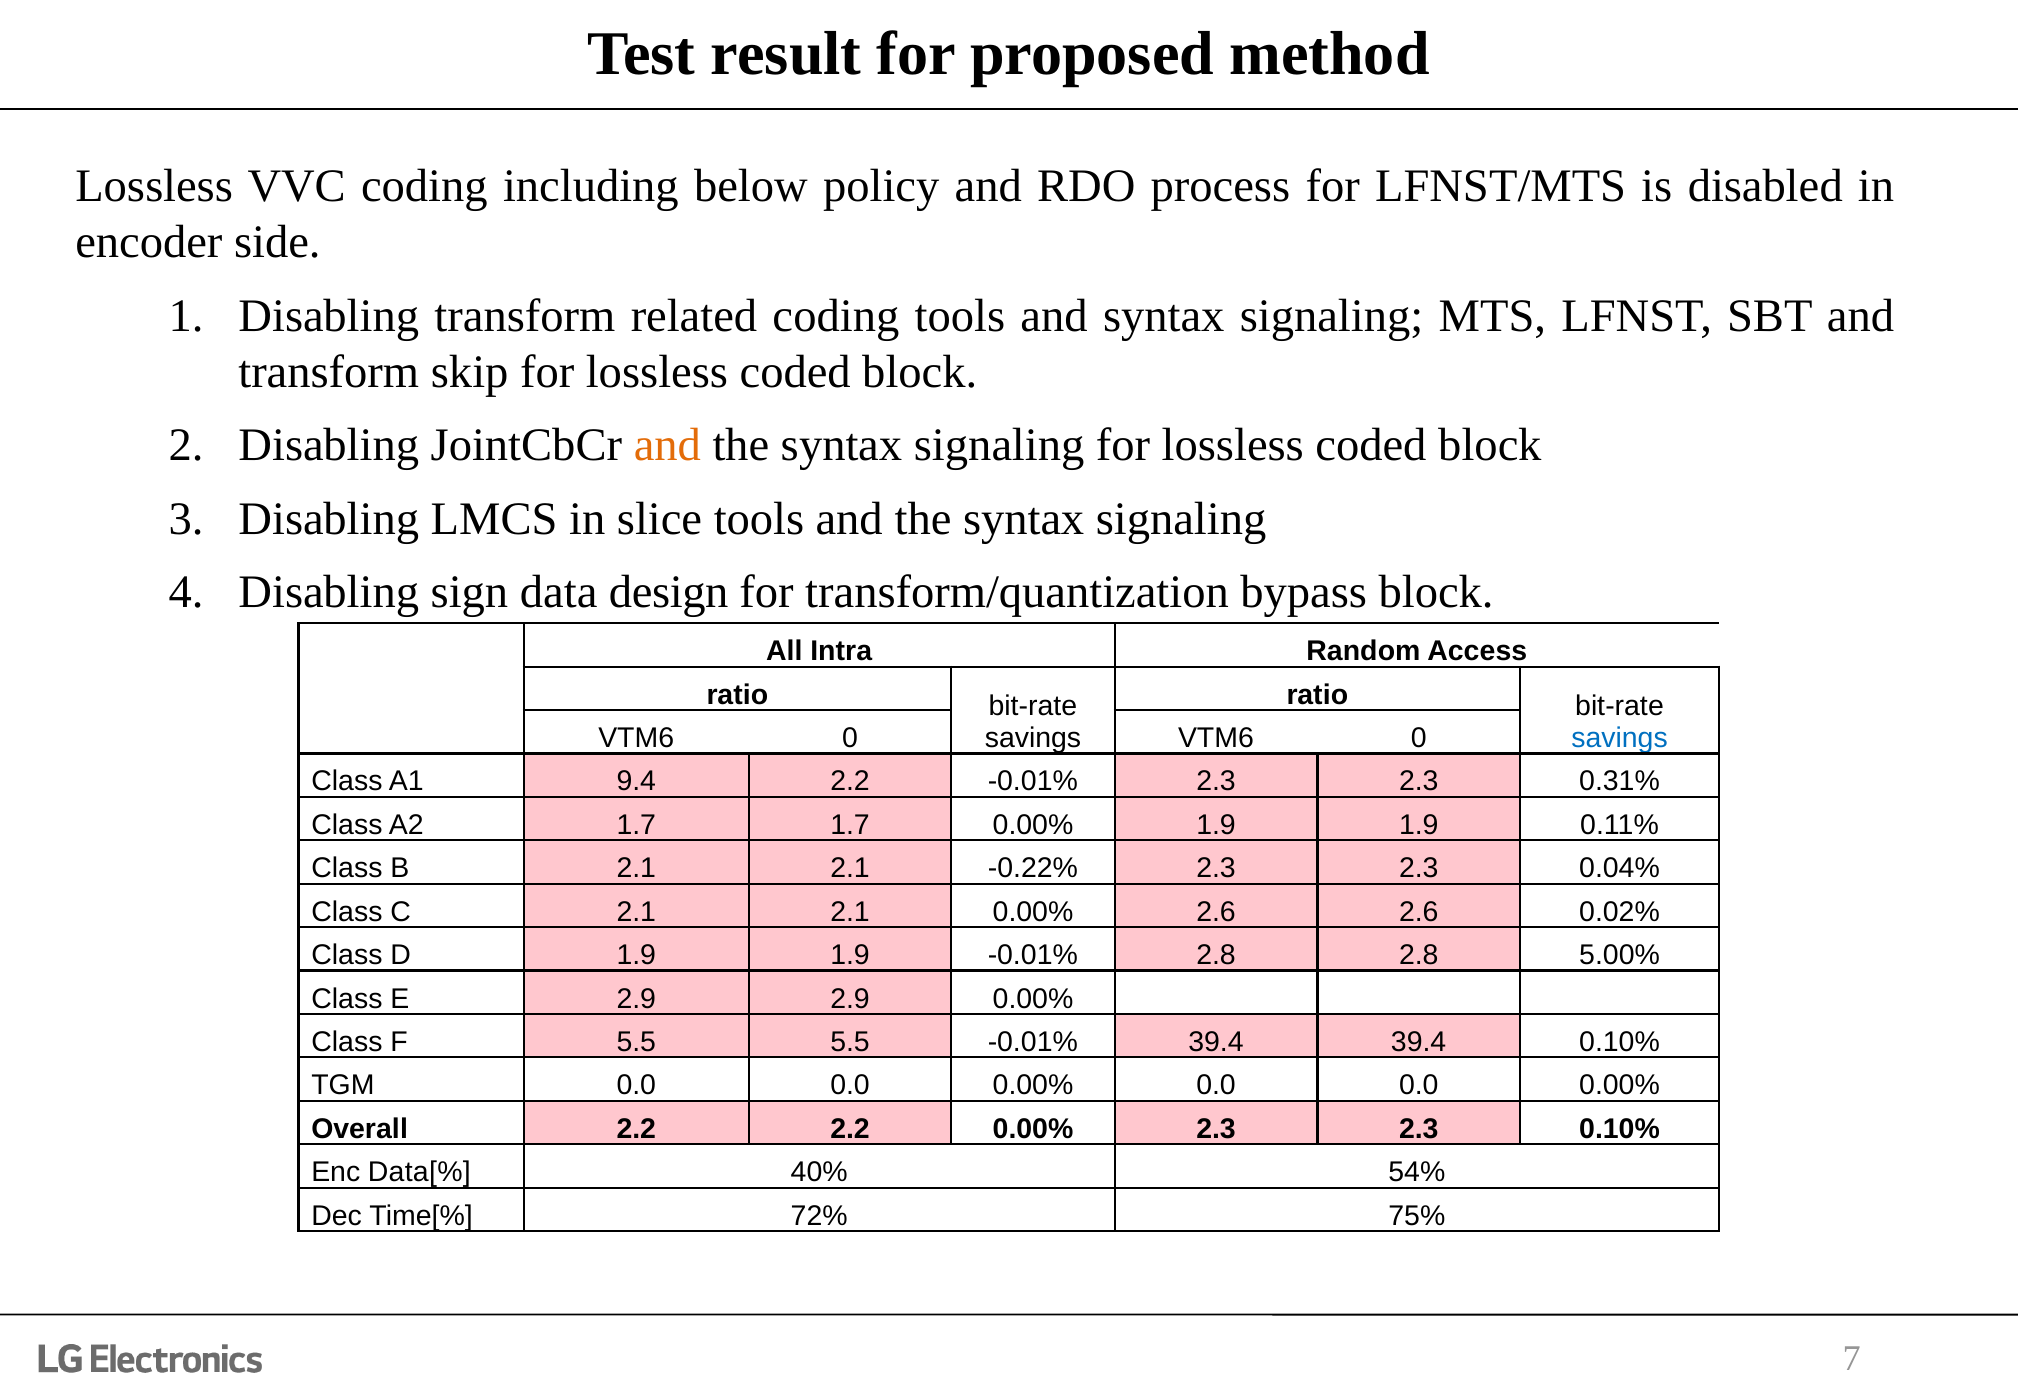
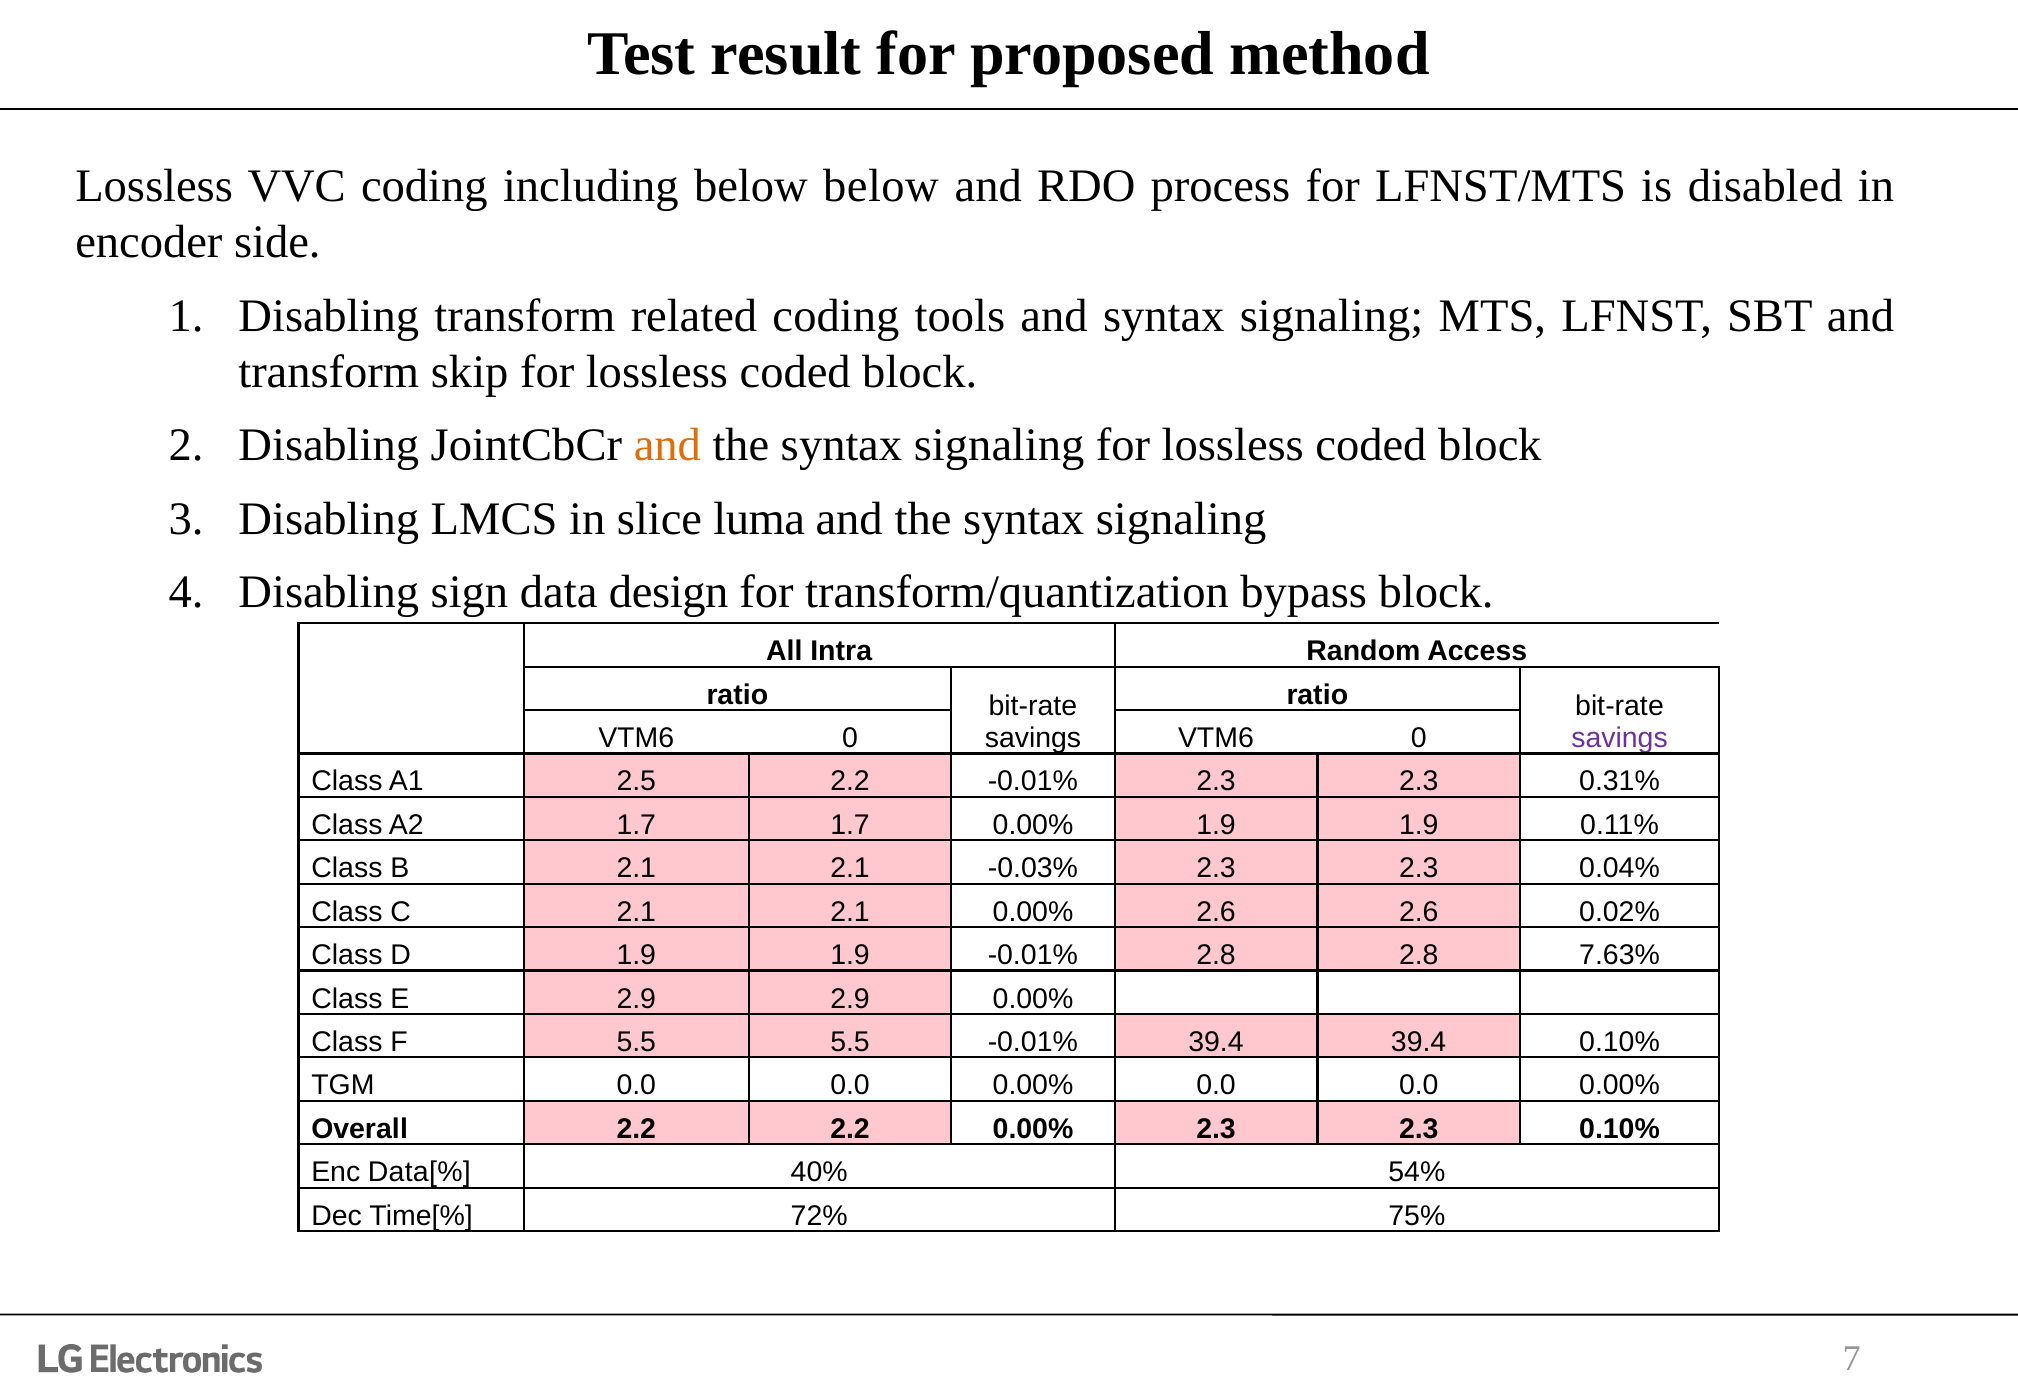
below policy: policy -> below
slice tools: tools -> luma
savings at (1620, 738) colour: blue -> purple
9.4: 9.4 -> 2.5
-0.22%: -0.22% -> -0.03%
5.00%: 5.00% -> 7.63%
